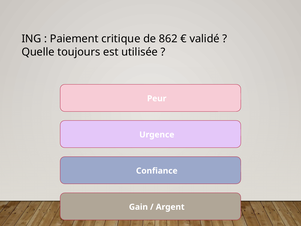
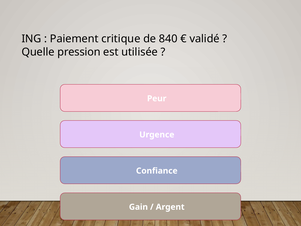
862: 862 -> 840
toujours: toujours -> pression
